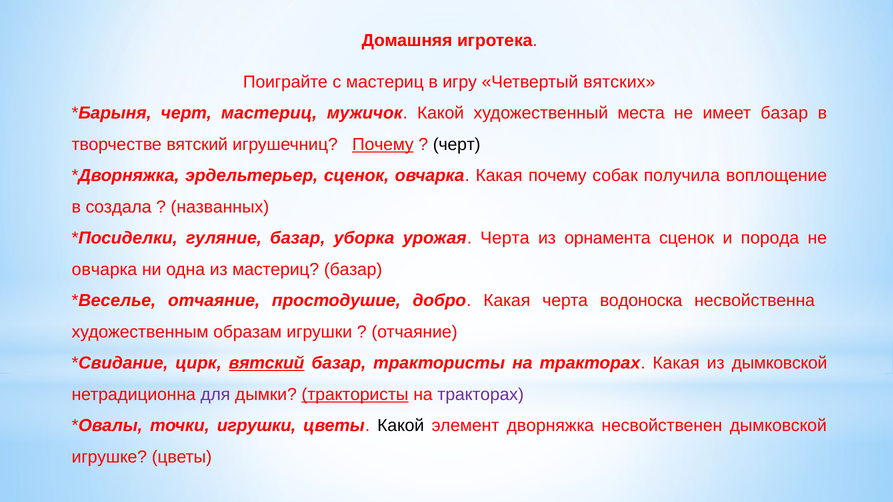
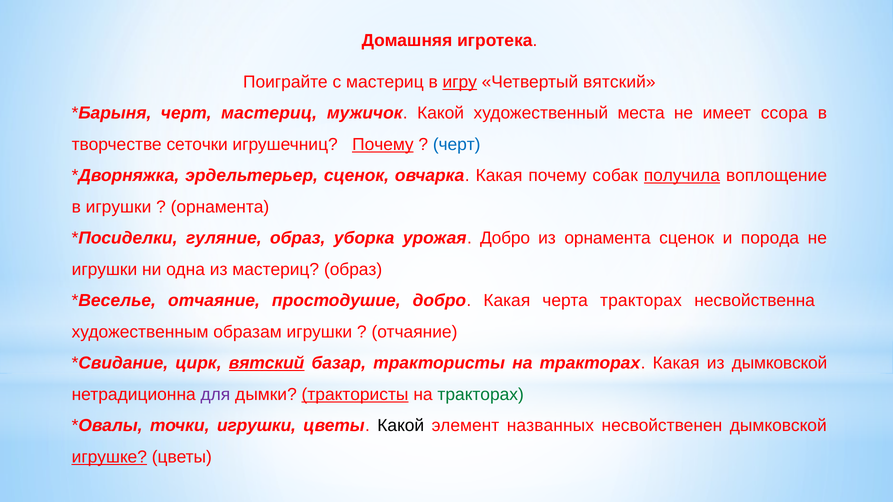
игру underline: none -> present
Четвертый вятских: вятских -> вятский
имеет базар: базар -> ссора
творчестве вятский: вятский -> сеточки
черт at (457, 145) colour: black -> blue
получила underline: none -> present
в создала: создала -> игрушки
названных at (220, 207): названных -> орнамента
гуляние базар: базар -> образ
урожая Черта: Черта -> Добро
овчарка at (104, 270): овчарка -> игрушки
мастериц базар: базар -> образ
черта водоноска: водоноска -> тракторах
тракторах at (481, 395) colour: purple -> green
дворняжка: дворняжка -> названных
игрушке underline: none -> present
